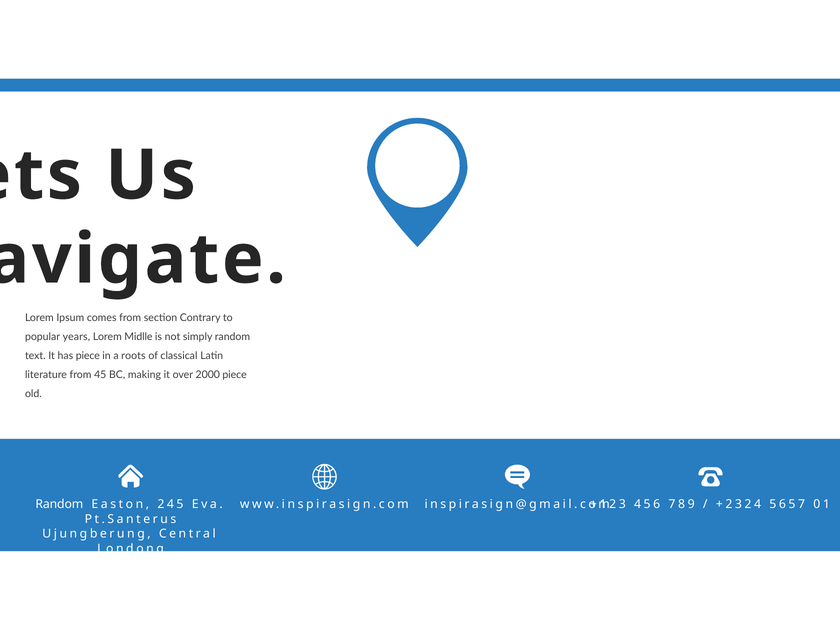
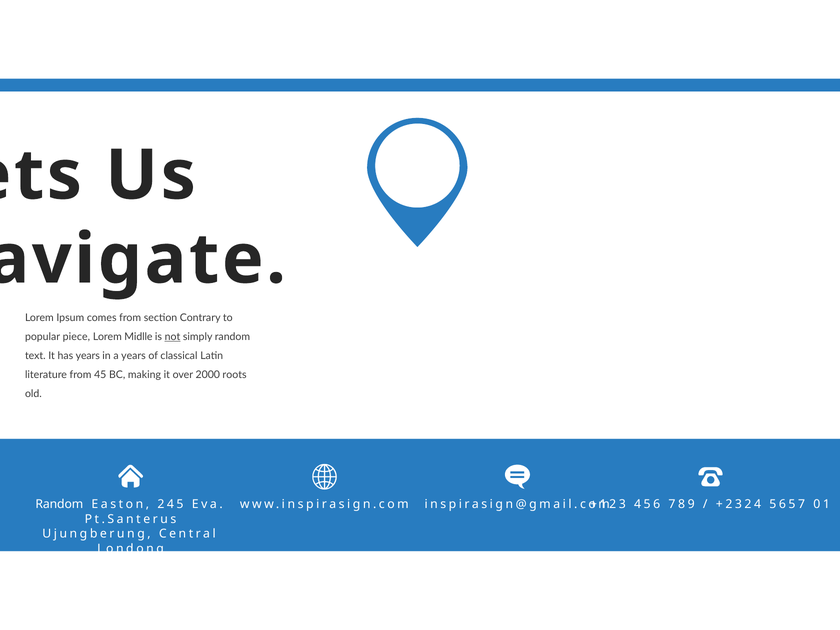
years: years -> piece
not underline: none -> present
has piece: piece -> years
a roots: roots -> years
2000 piece: piece -> roots
